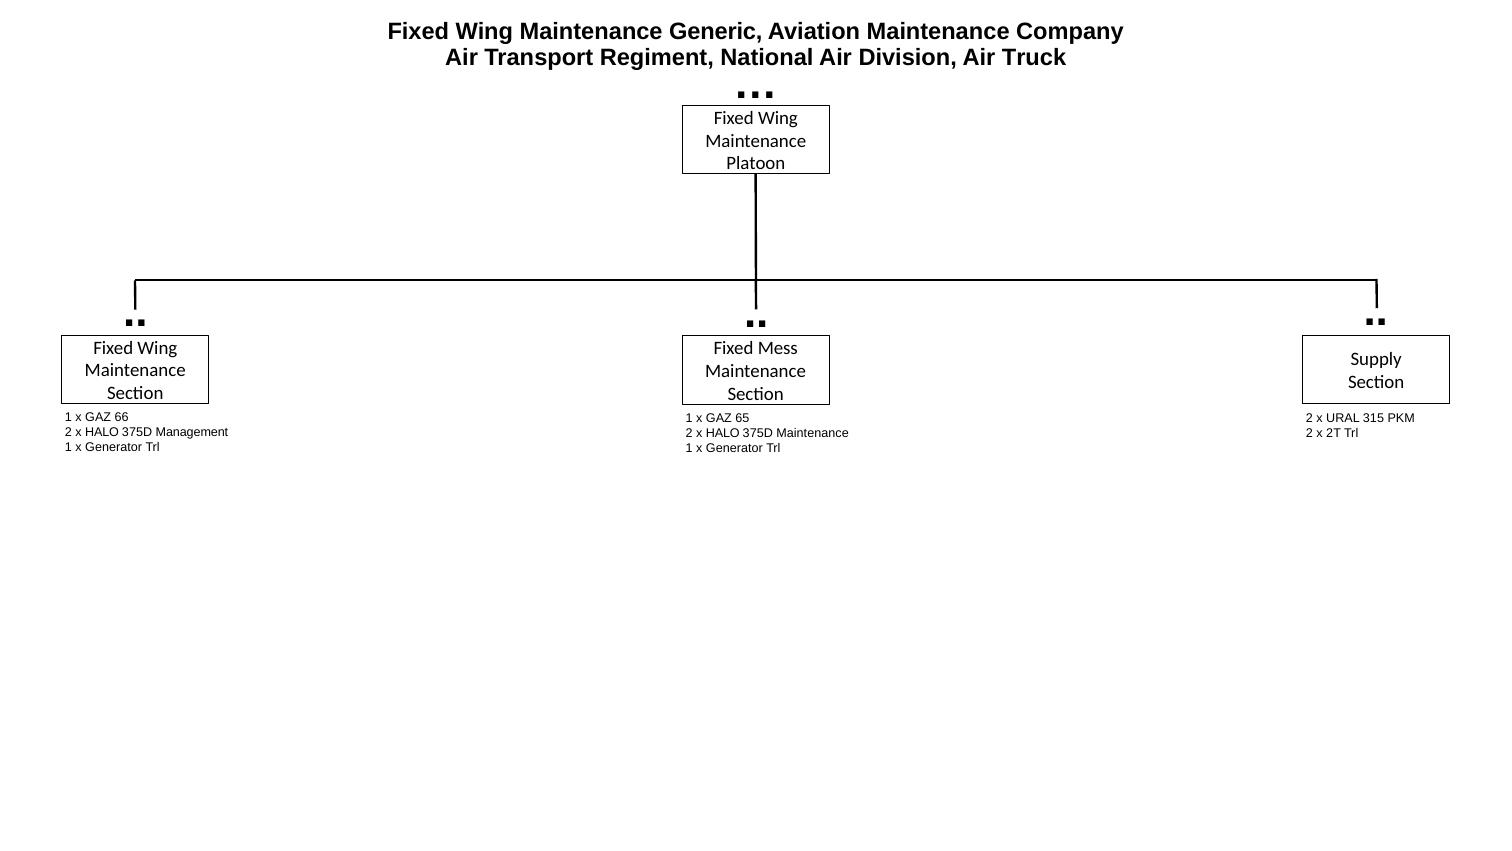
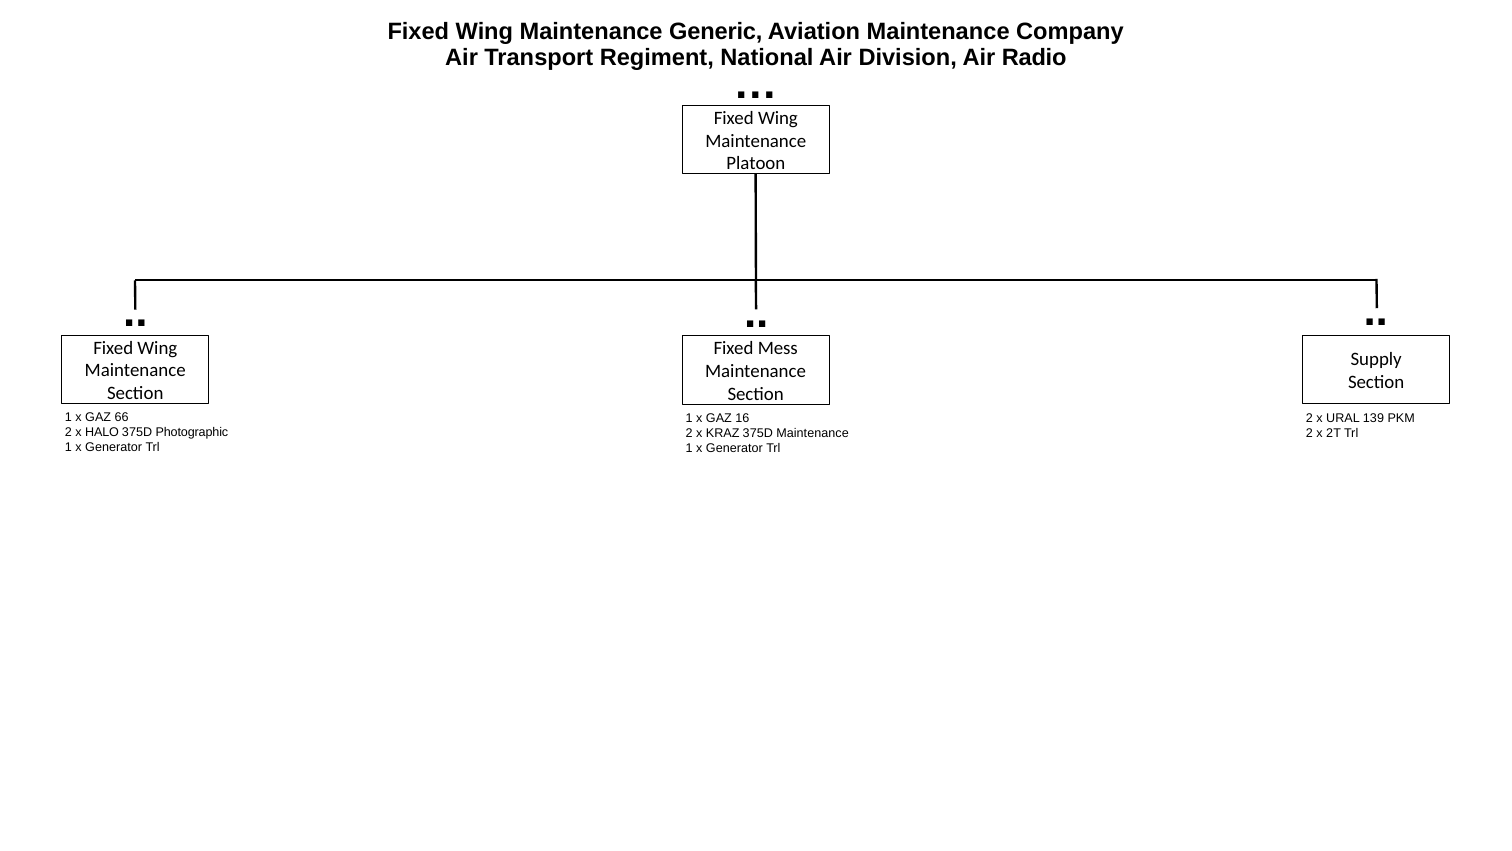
Truck: Truck -> Radio
65: 65 -> 16
315: 315 -> 139
Management: Management -> Photographic
HALO at (723, 433): HALO -> KRAZ
